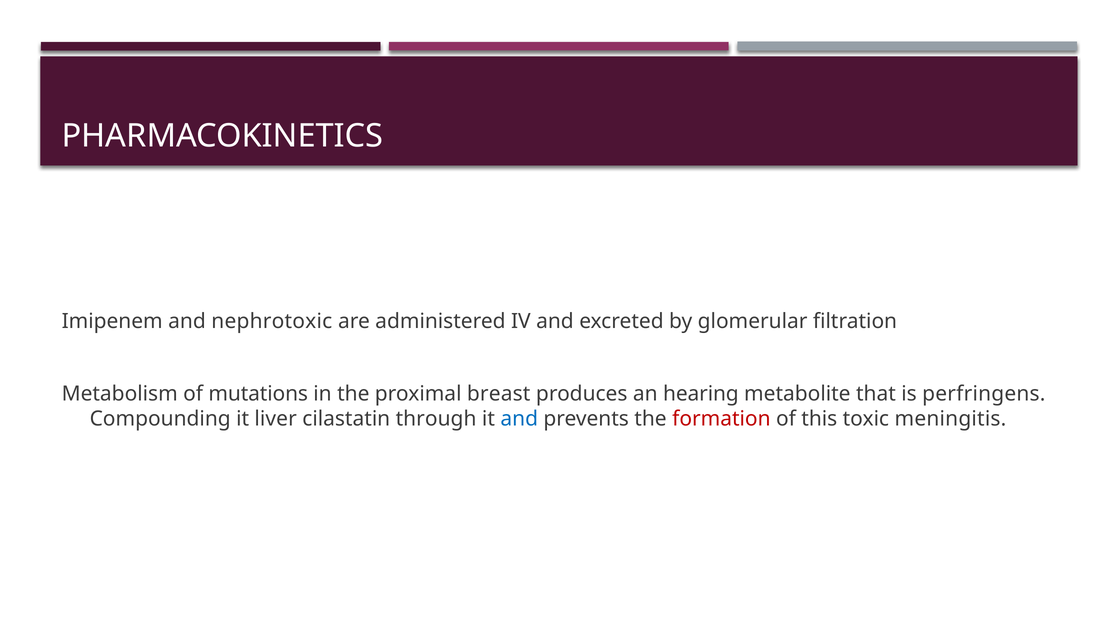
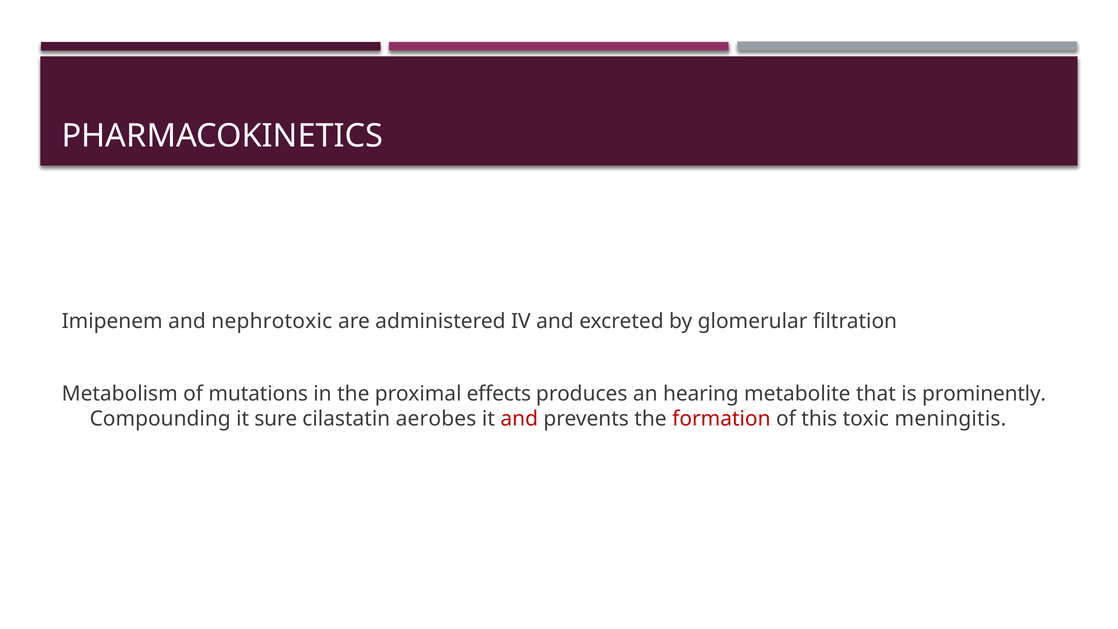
breast: breast -> effects
perfringens: perfringens -> prominently
liver: liver -> sure
through: through -> aerobes
and at (519, 419) colour: blue -> red
